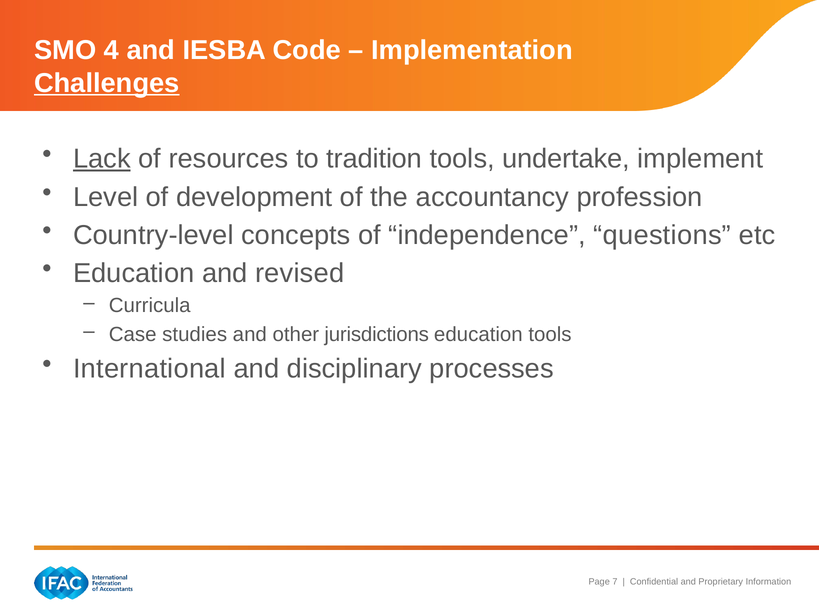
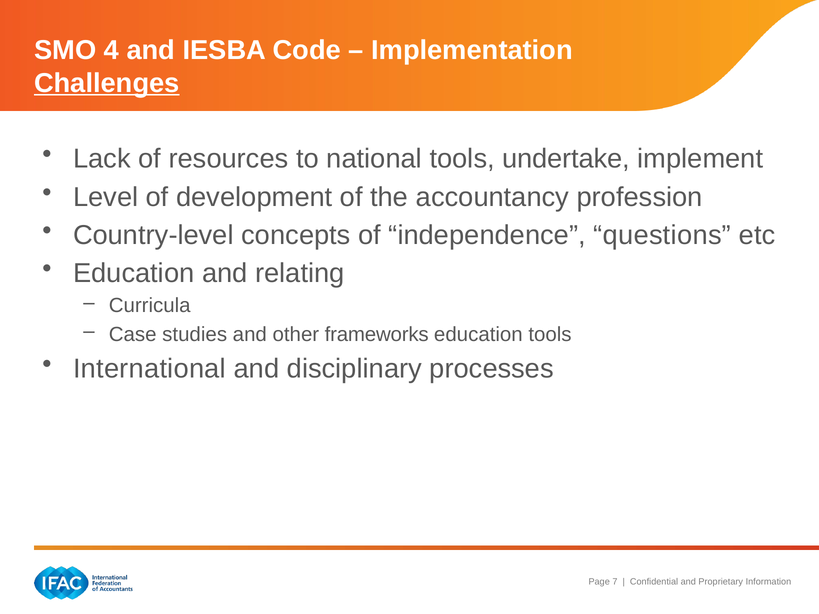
Lack underline: present -> none
tradition: tradition -> national
revised: revised -> relating
jurisdictions: jurisdictions -> frameworks
